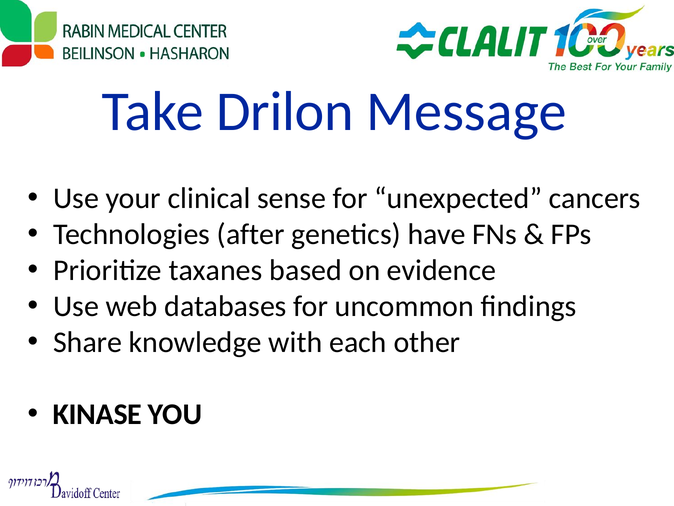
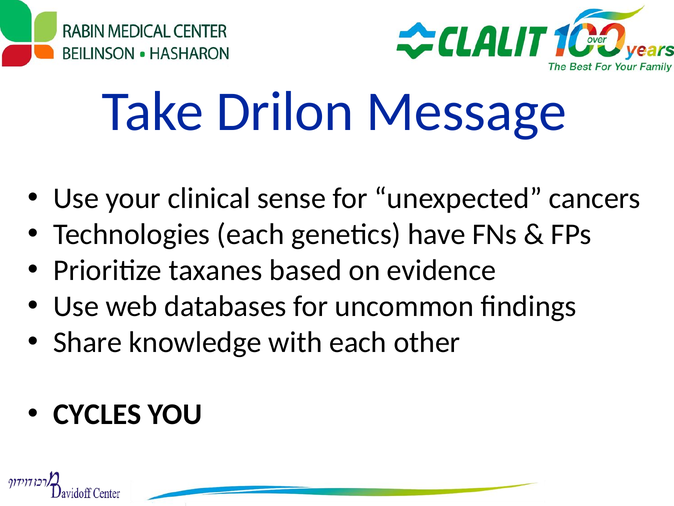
Technologies after: after -> each
KINASE: KINASE -> CYCLES
